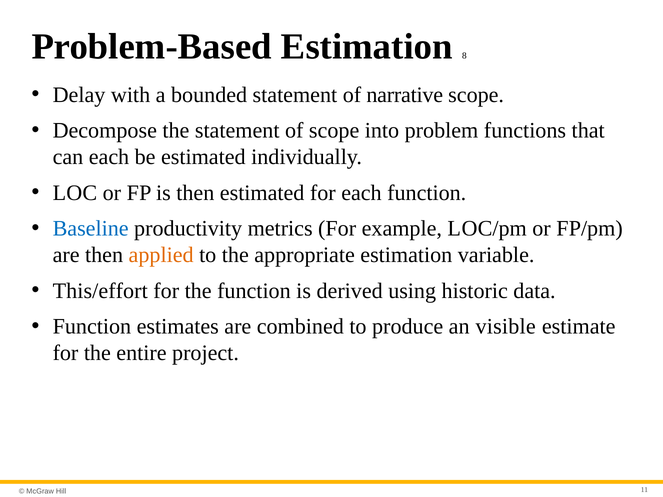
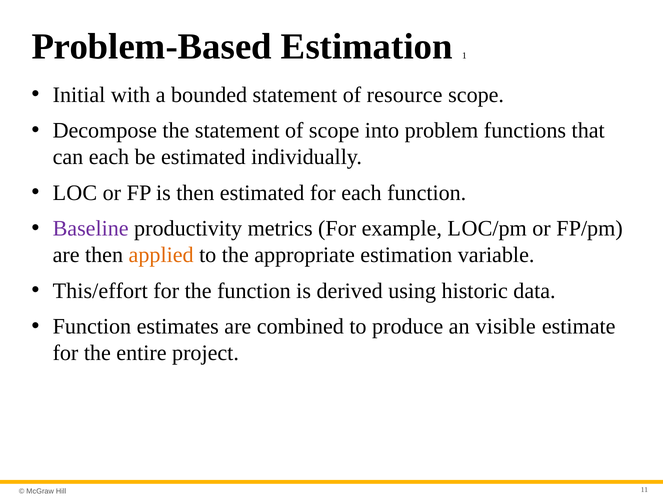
8: 8 -> 1
Delay: Delay -> Initial
narrative: narrative -> resource
Baseline colour: blue -> purple
